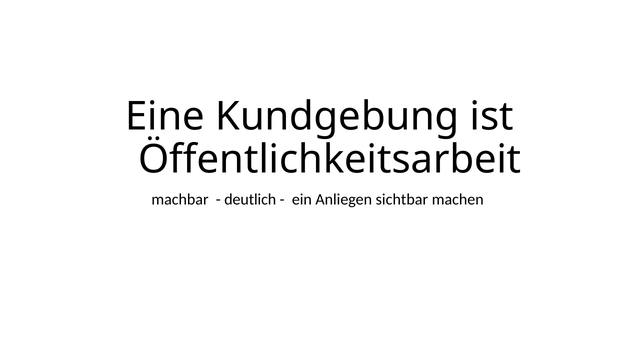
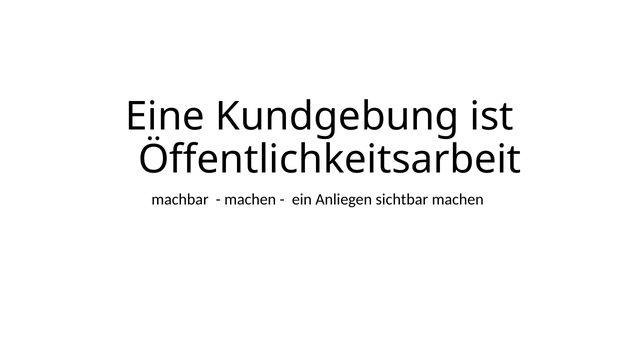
deutlich at (250, 200): deutlich -> machen
